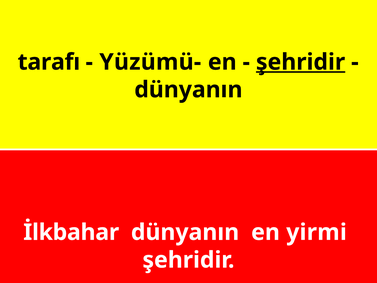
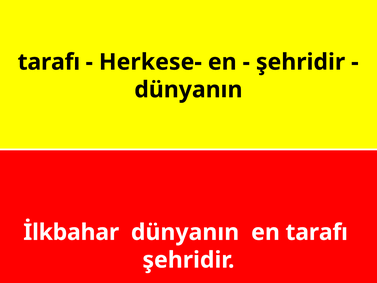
Yüzümü-: Yüzümü- -> Herkese-
şehridir at (301, 62) underline: present -> none
en yirmi: yirmi -> tarafı
